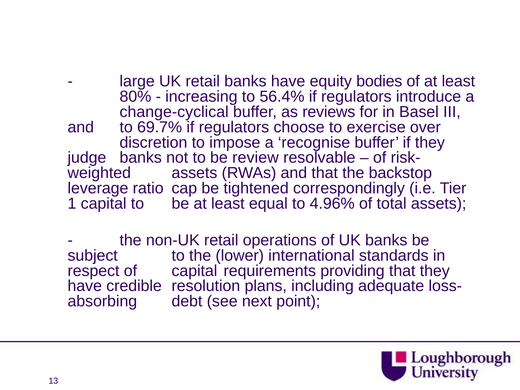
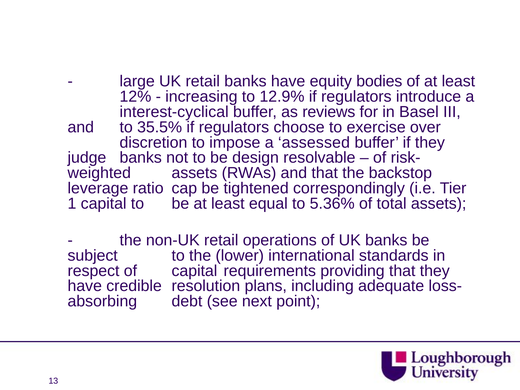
80%: 80% -> 12%
56.4%: 56.4% -> 12.9%
change-cyclical: change-cyclical -> interest-cyclical
69.7%: 69.7% -> 35.5%
recognise: recognise -> assessed
review: review -> design
4.96%: 4.96% -> 5.36%
